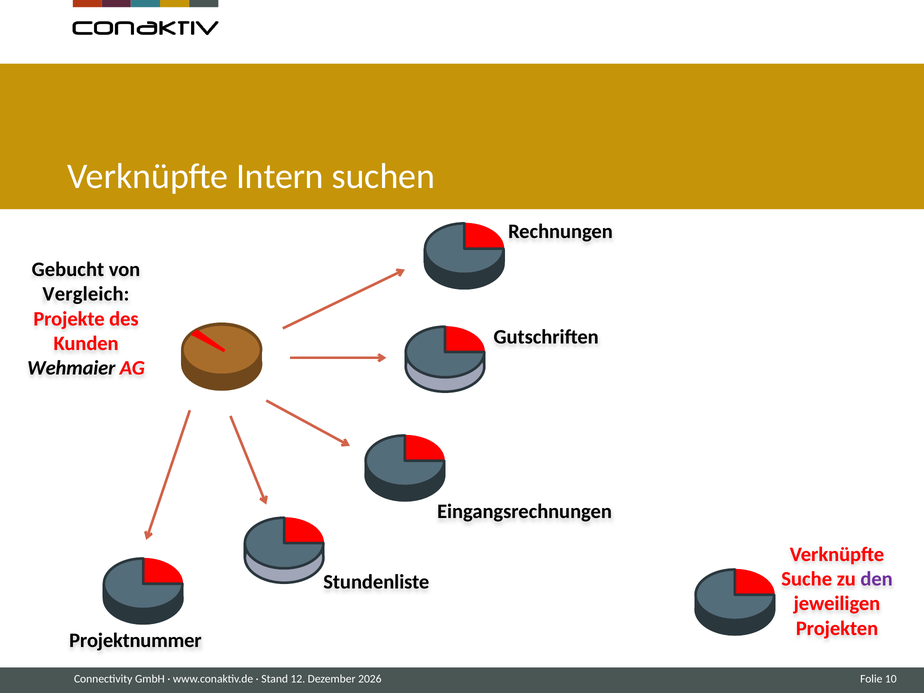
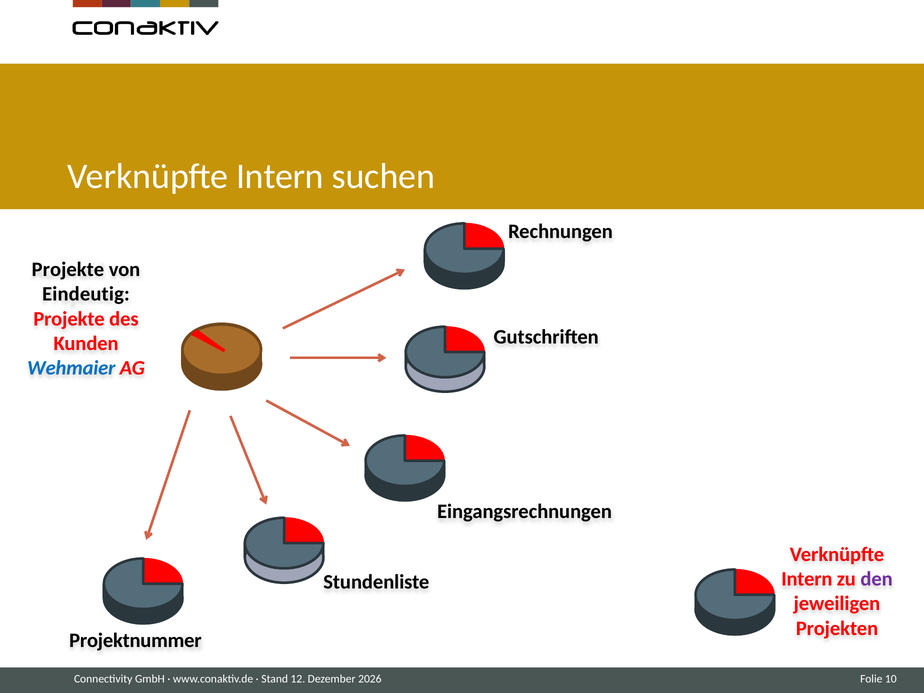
Gebucht at (68, 270): Gebucht -> Projekte
Vergleich: Vergleich -> Eindeutig
Wehmaier colour: black -> blue
Suche at (807, 579): Suche -> Intern
